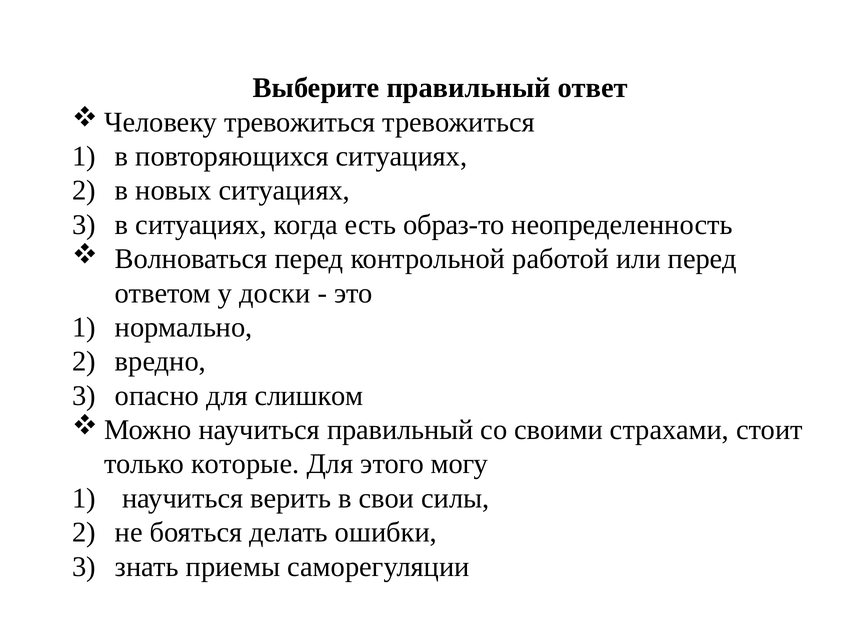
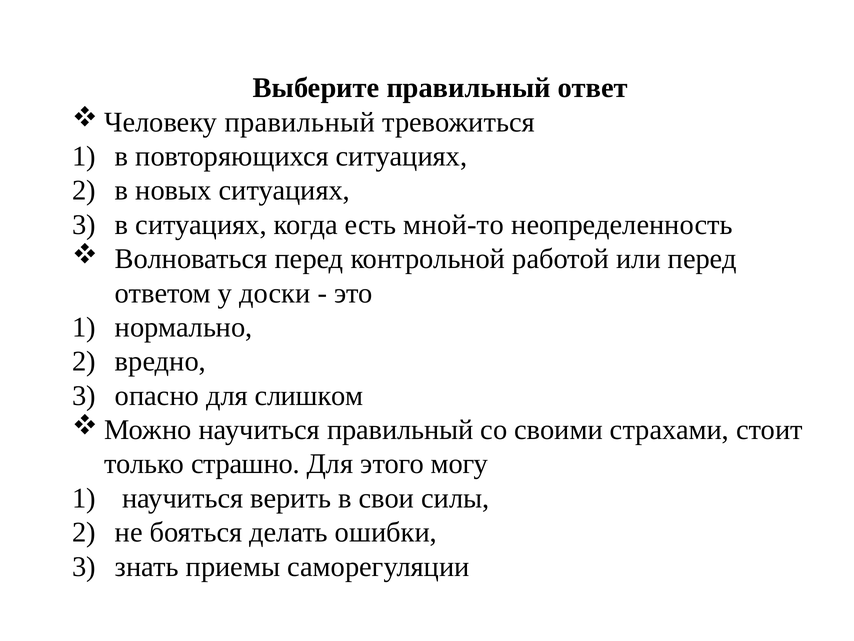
тревожиться at (300, 122): тревожиться -> правильный
образ-то: образ-то -> мной-то
которые: которые -> страшно
